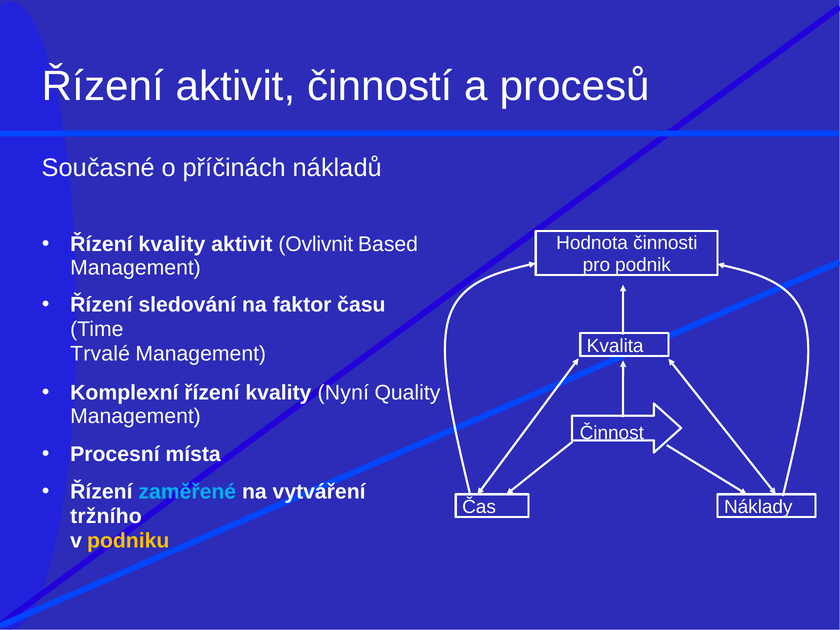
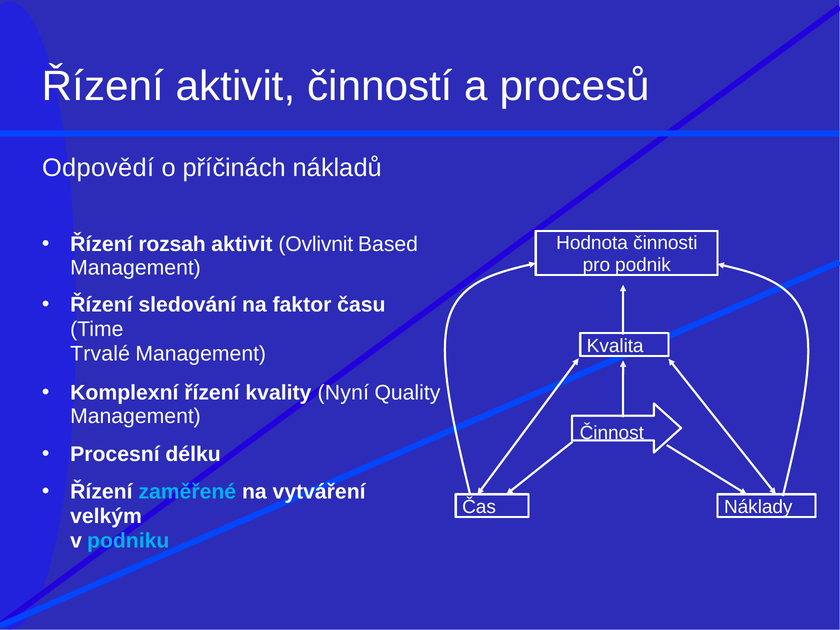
Současné: Současné -> Odpovědí
kvality at (172, 244): kvality -> rozsah
místa: místa -> délku
tržního: tržního -> velkým
podniku colour: yellow -> light blue
